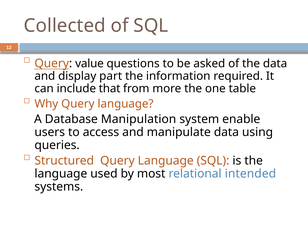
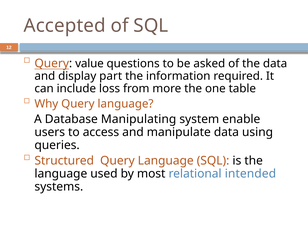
Collected: Collected -> Accepted
that: that -> loss
Manipulation: Manipulation -> Manipulating
